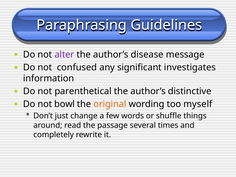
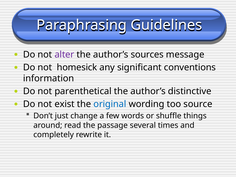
disease: disease -> sources
confused: confused -> homesick
investigates: investigates -> conventions
bowl: bowl -> exist
original colour: orange -> blue
myself: myself -> source
